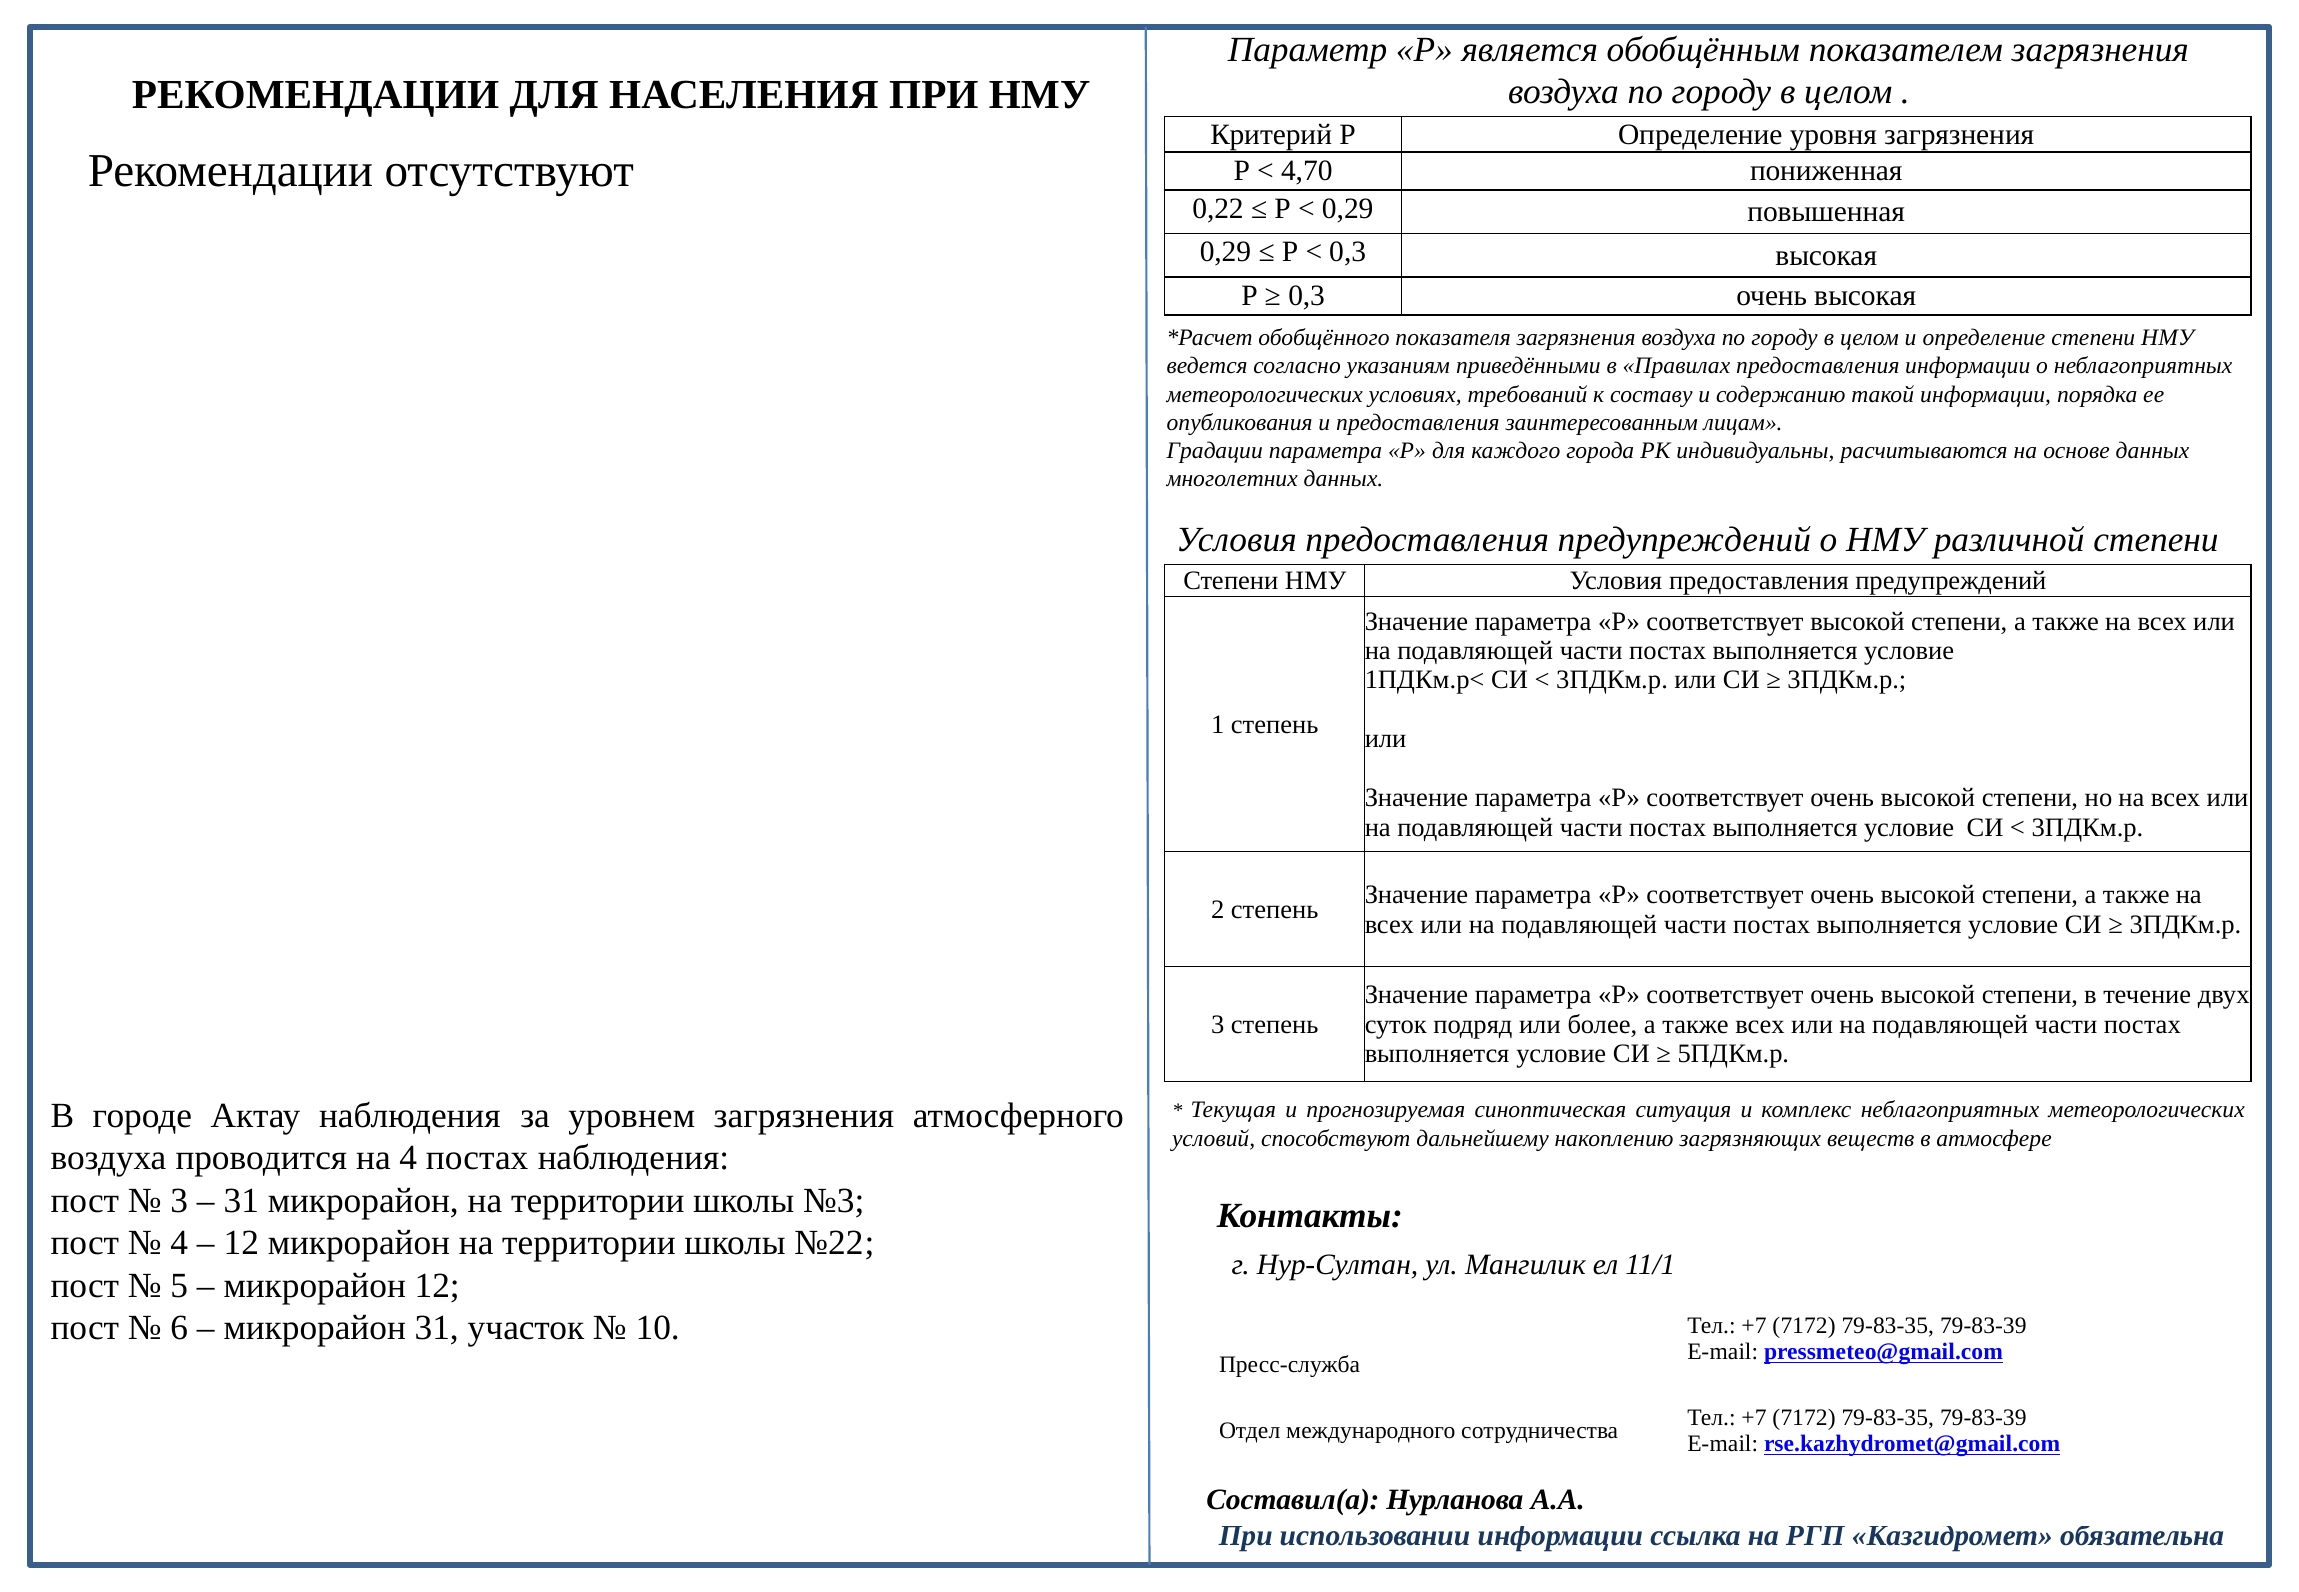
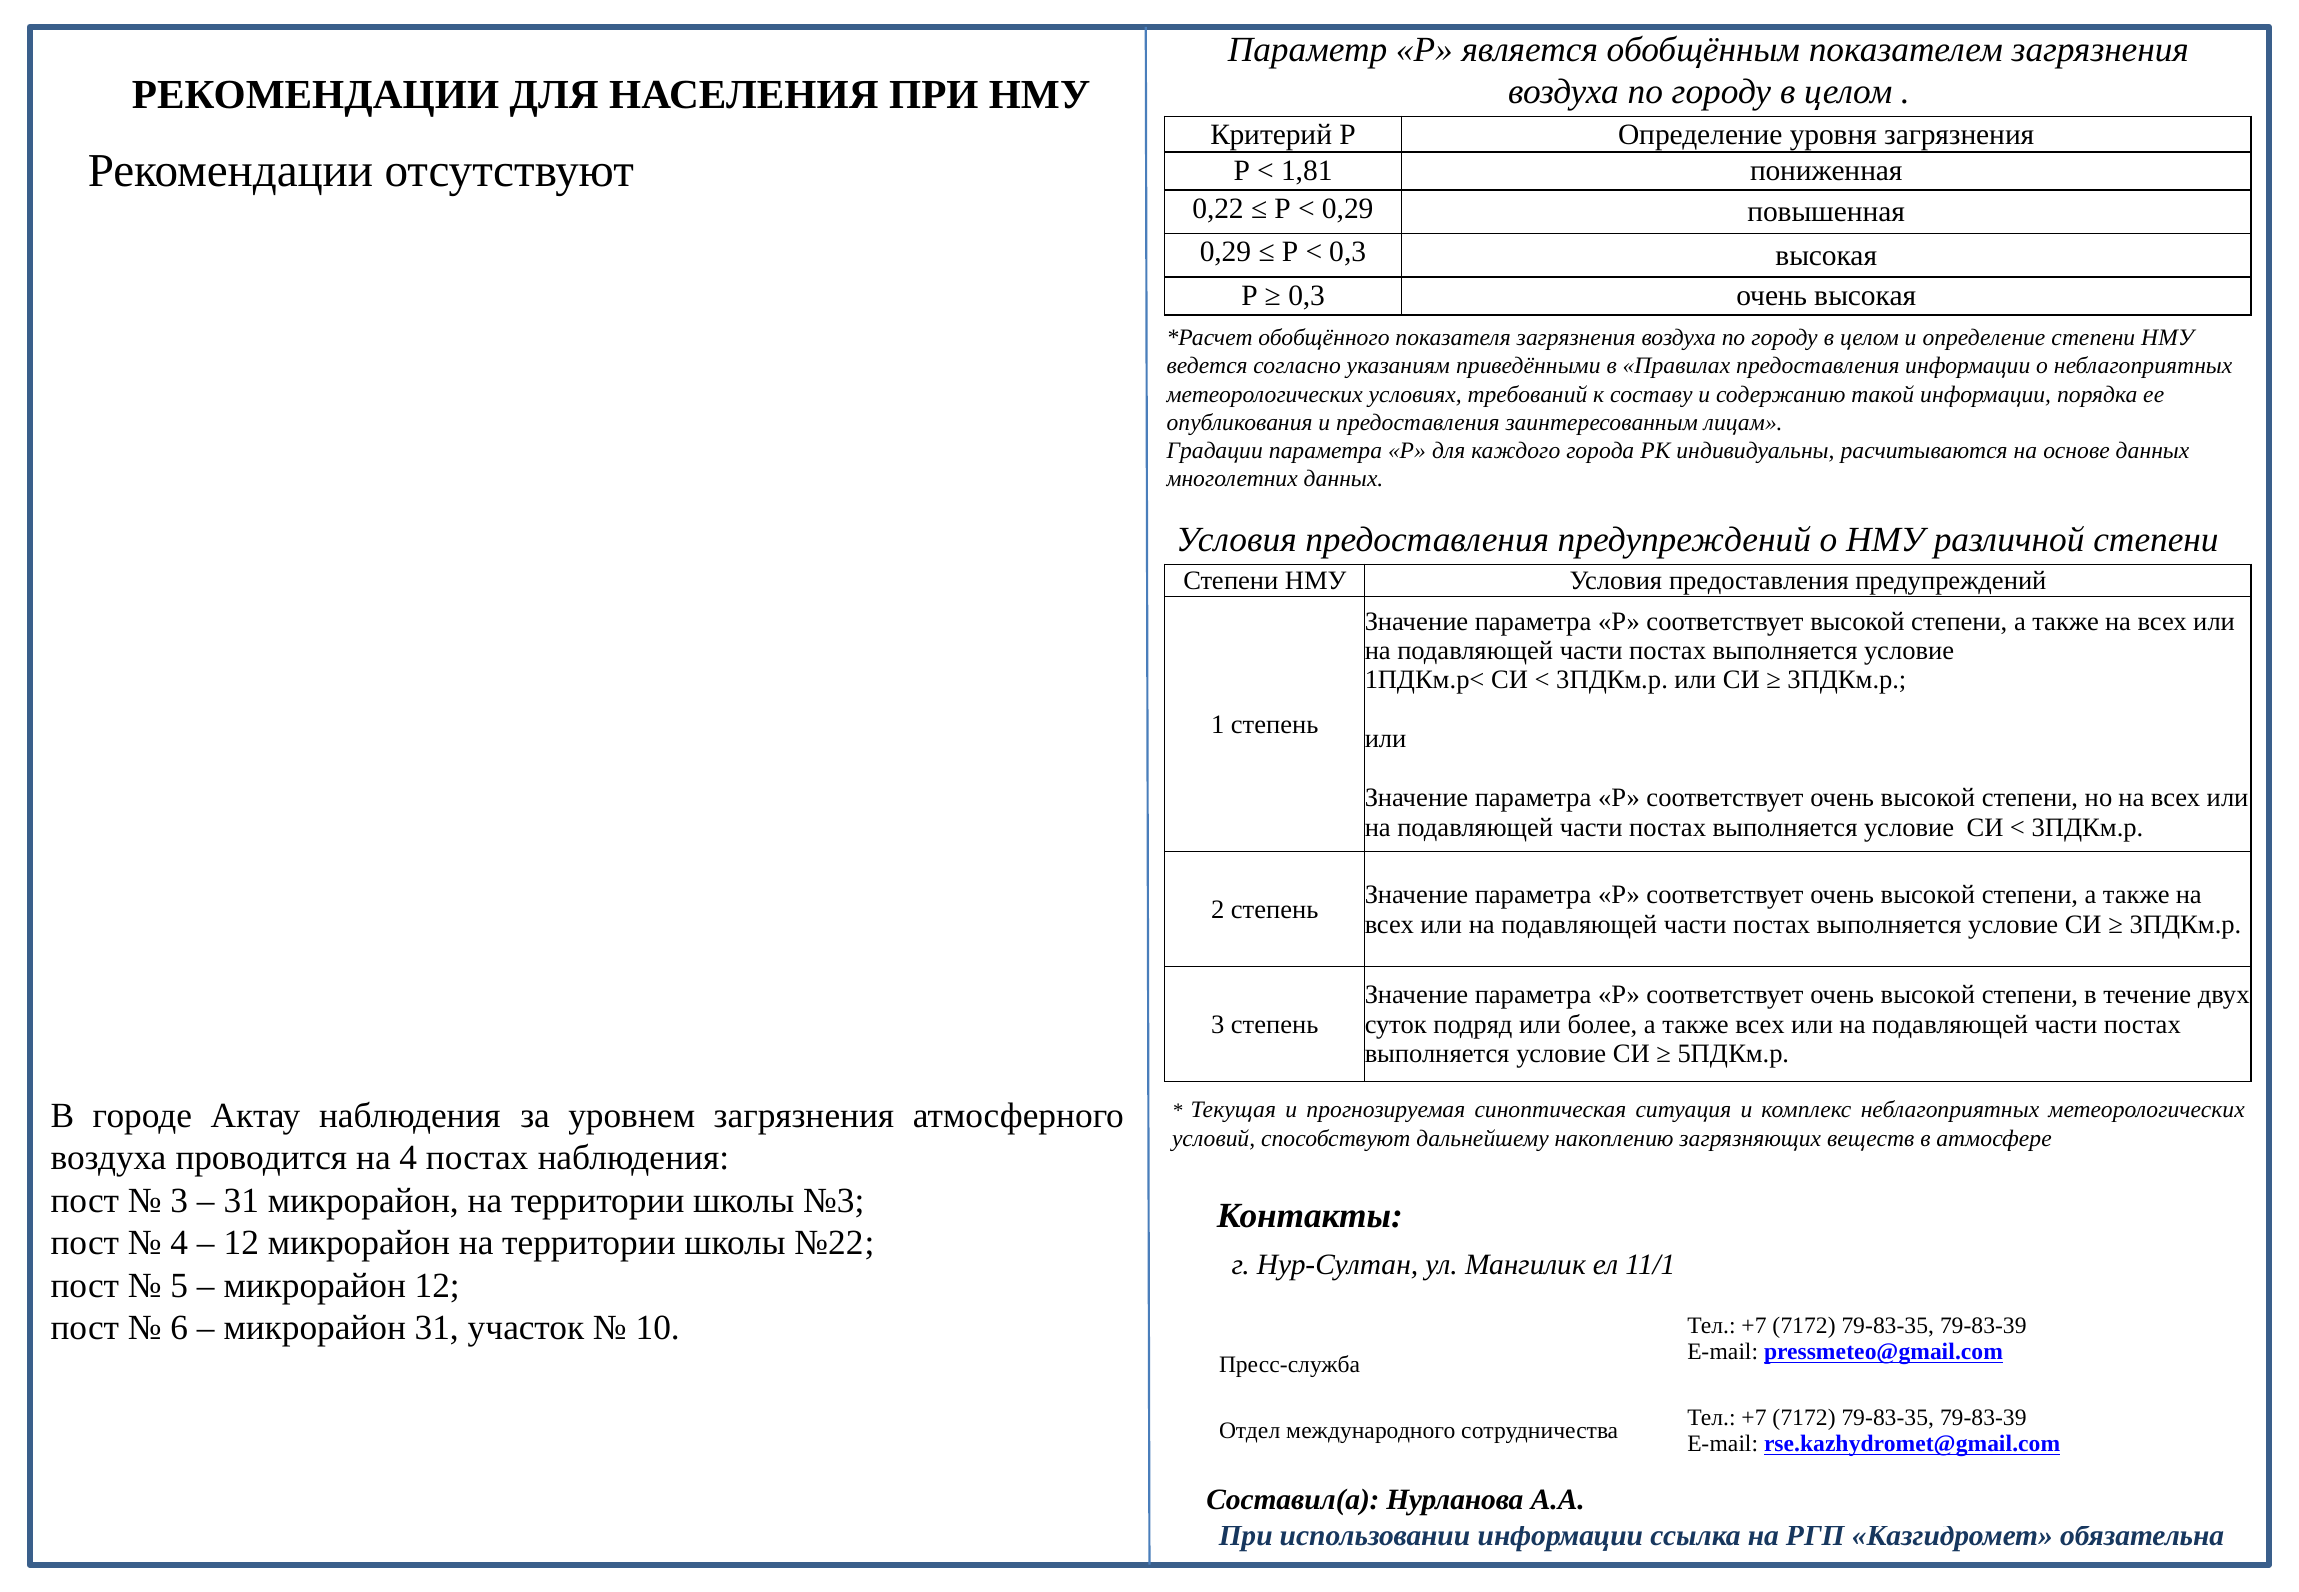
4,70: 4,70 -> 1,81
